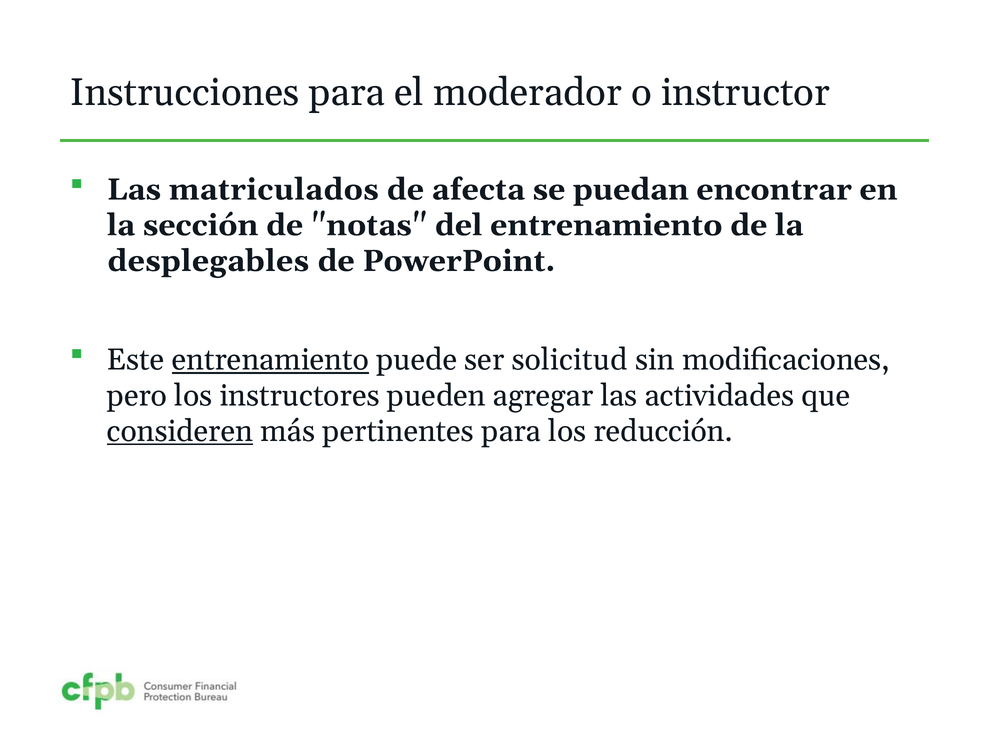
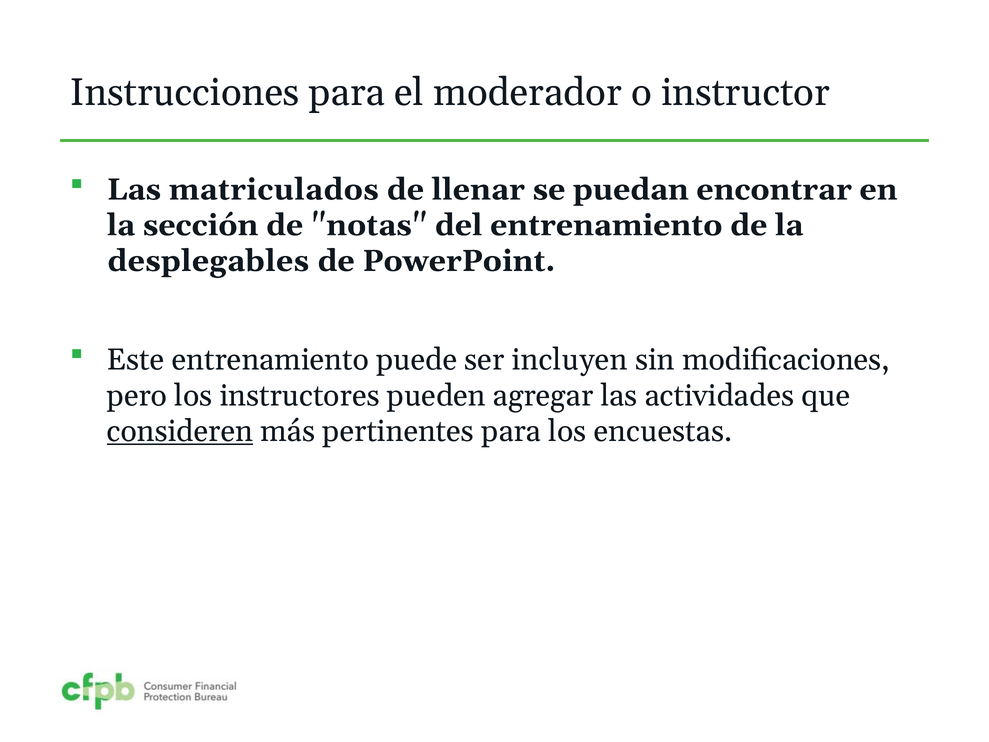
afecta: afecta -> llenar
entrenamiento at (270, 360) underline: present -> none
solicitud: solicitud -> incluyen
reducción: reducción -> encuestas
